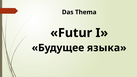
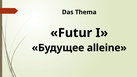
языка: языка -> alleine
